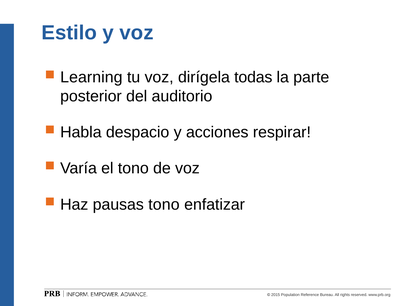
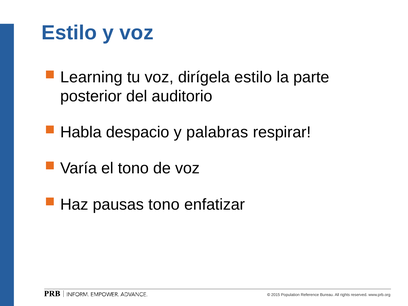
dirígela todas: todas -> estilo
acciones: acciones -> palabras
